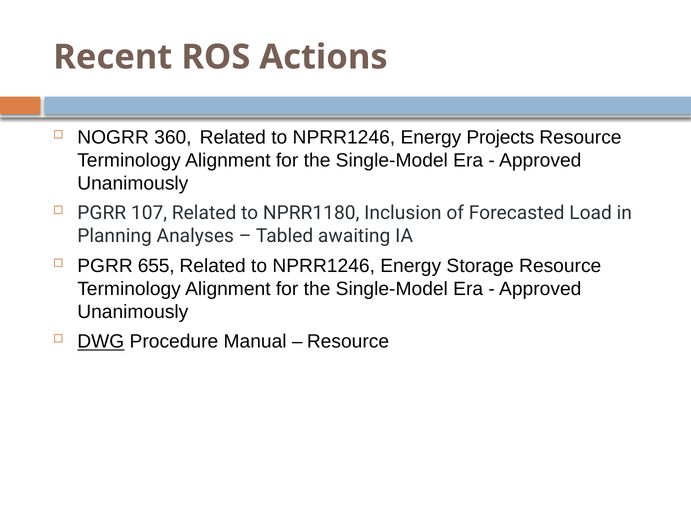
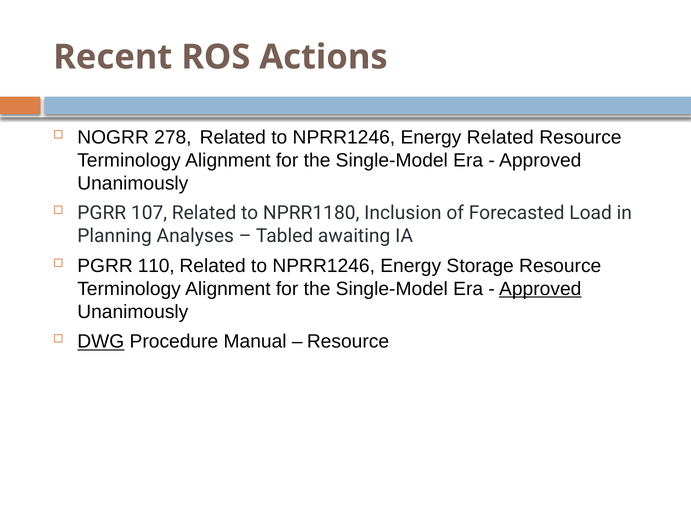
360: 360 -> 278
Energy Projects: Projects -> Related
655: 655 -> 110
Approved at (540, 289) underline: none -> present
